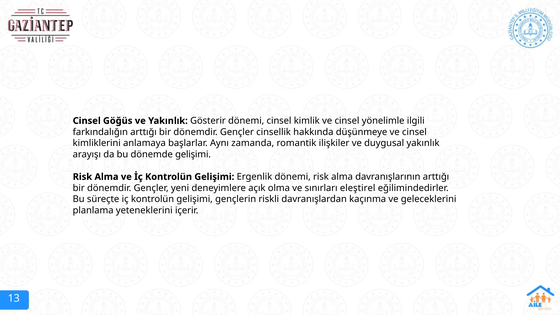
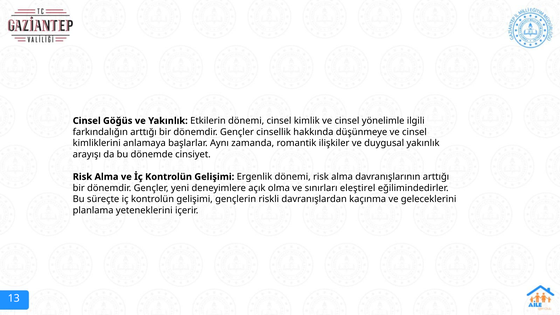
Gösterir: Gösterir -> Etkilerin
dönemde gelişimi: gelişimi -> cinsiyet
